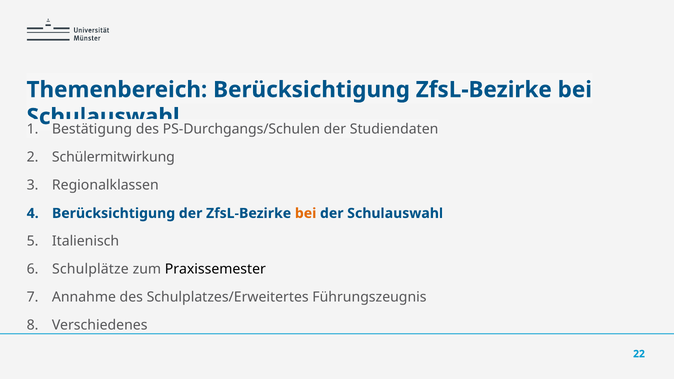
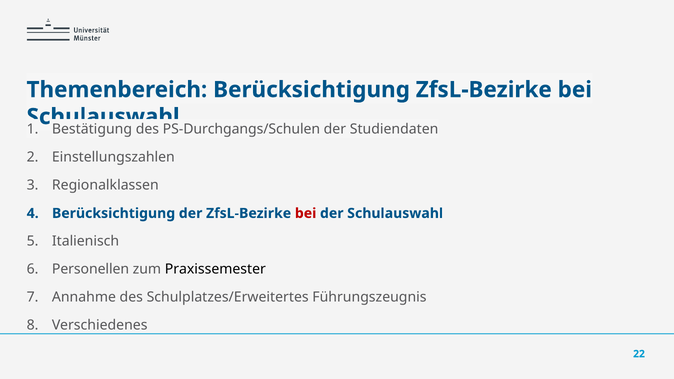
Schülermitwirkung: Schülermitwirkung -> Einstellungszahlen
bei at (306, 213) colour: orange -> red
Schulplätze: Schulplätze -> Personellen
